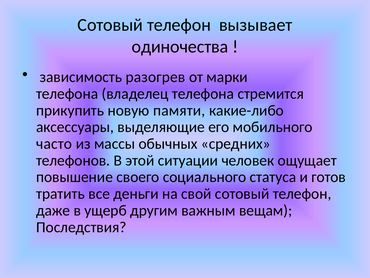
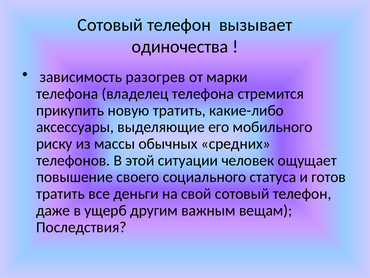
новую памяти: памяти -> тратить
часто: часто -> риску
